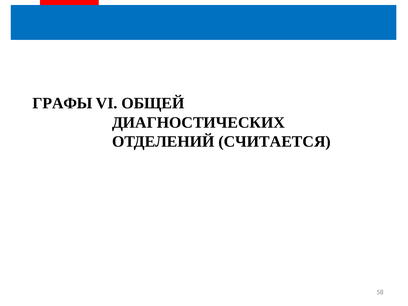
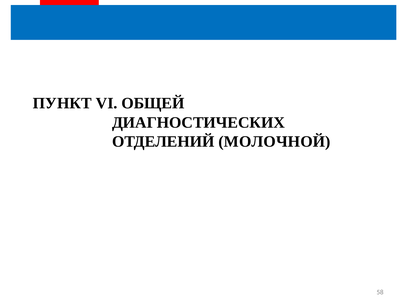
ГРАФЫ: ГРАФЫ -> ПУНКТ
СЧИТАЕТСЯ: СЧИТАЕТСЯ -> МОЛОЧНОЙ
